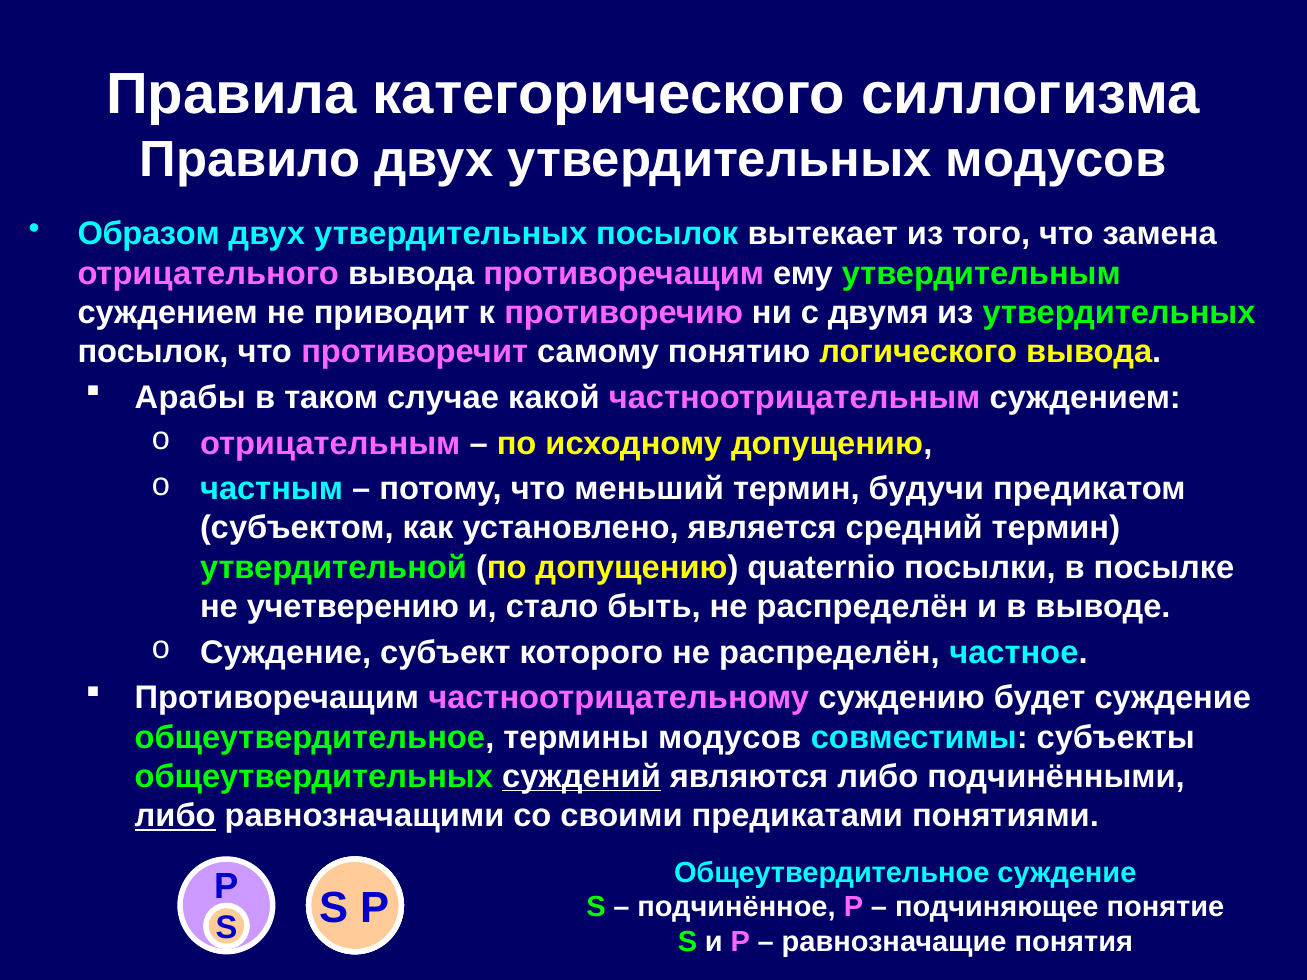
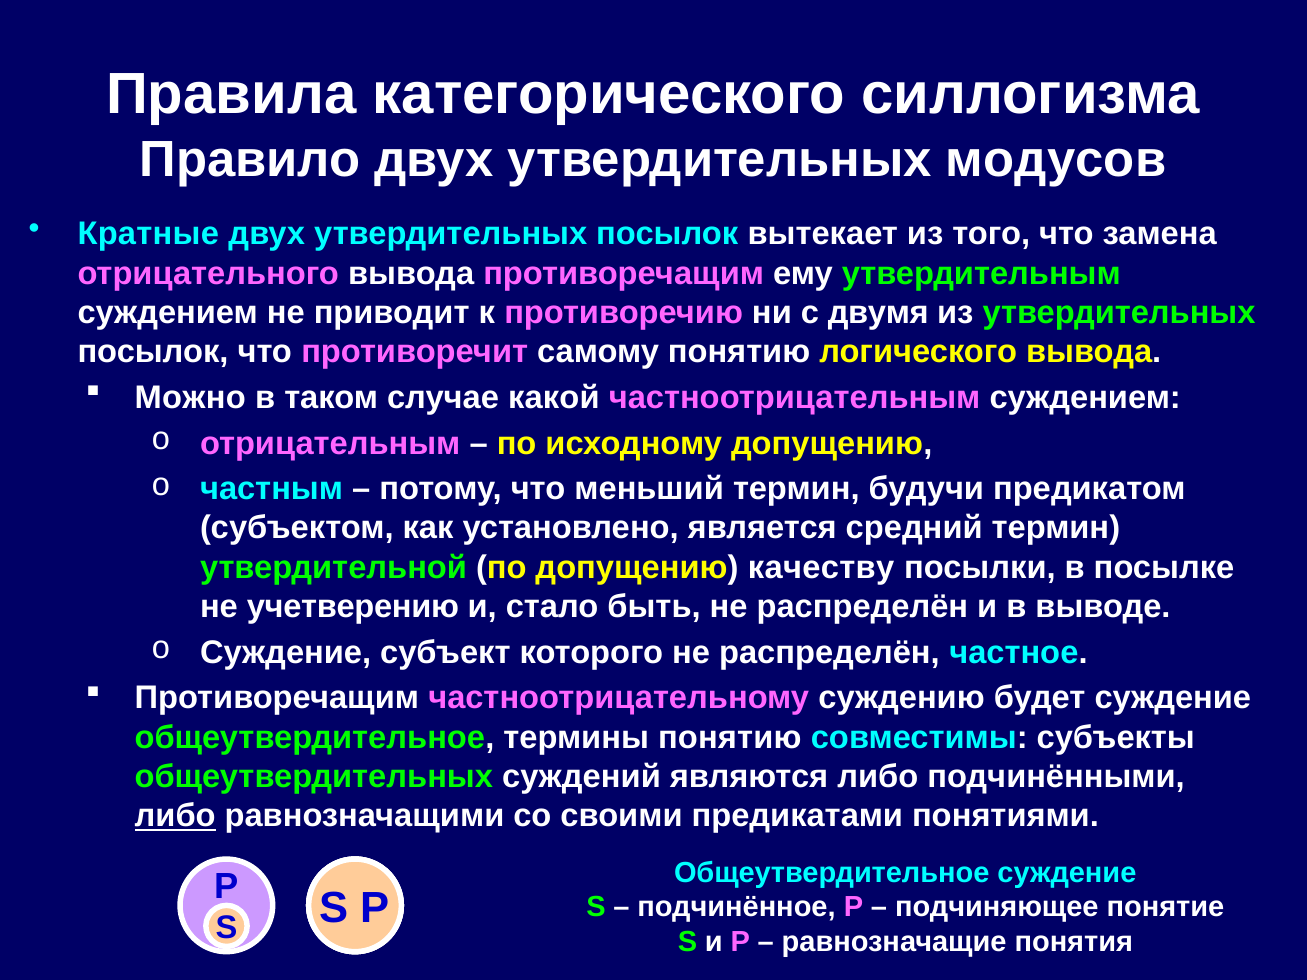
Образом: Образом -> Кратные
Арабы: Арабы -> Можно
quaternio: quaternio -> качеству
термины модусов: модусов -> понятию
суждений underline: present -> none
